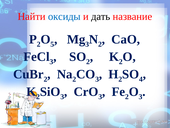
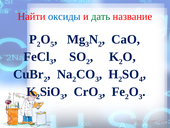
дать colour: black -> green
